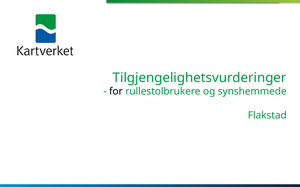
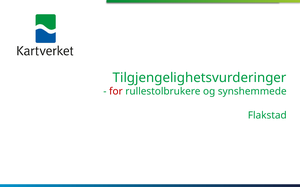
for colour: black -> red
